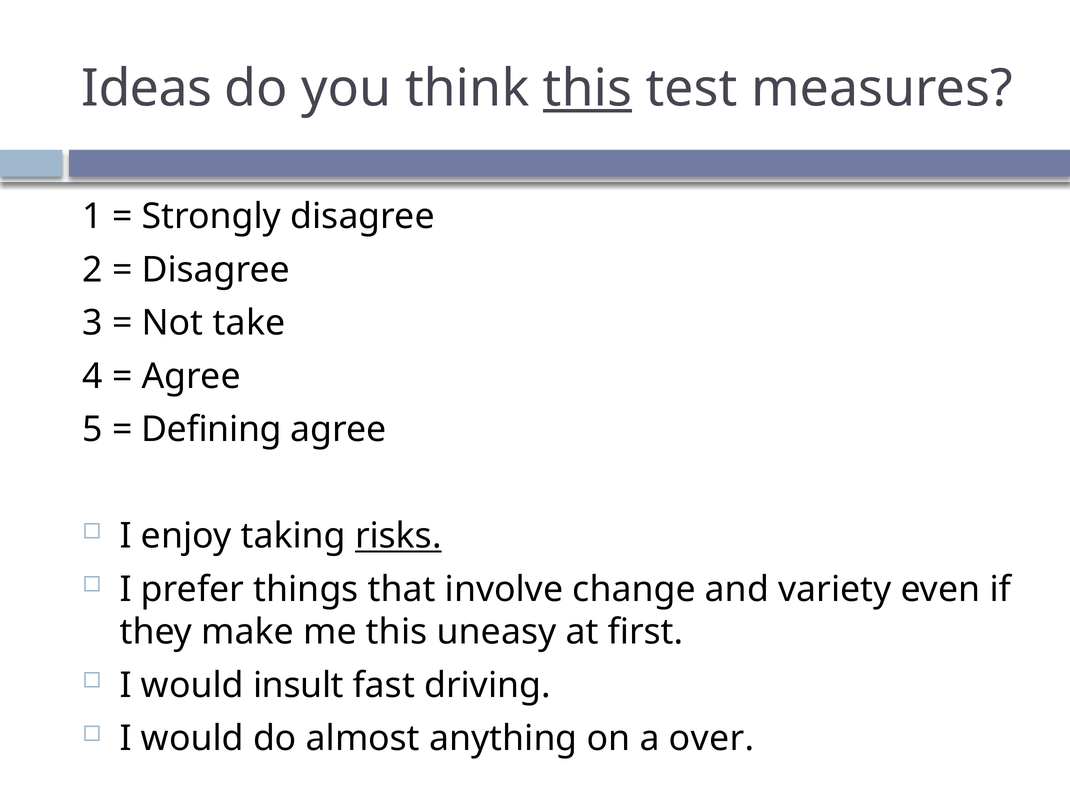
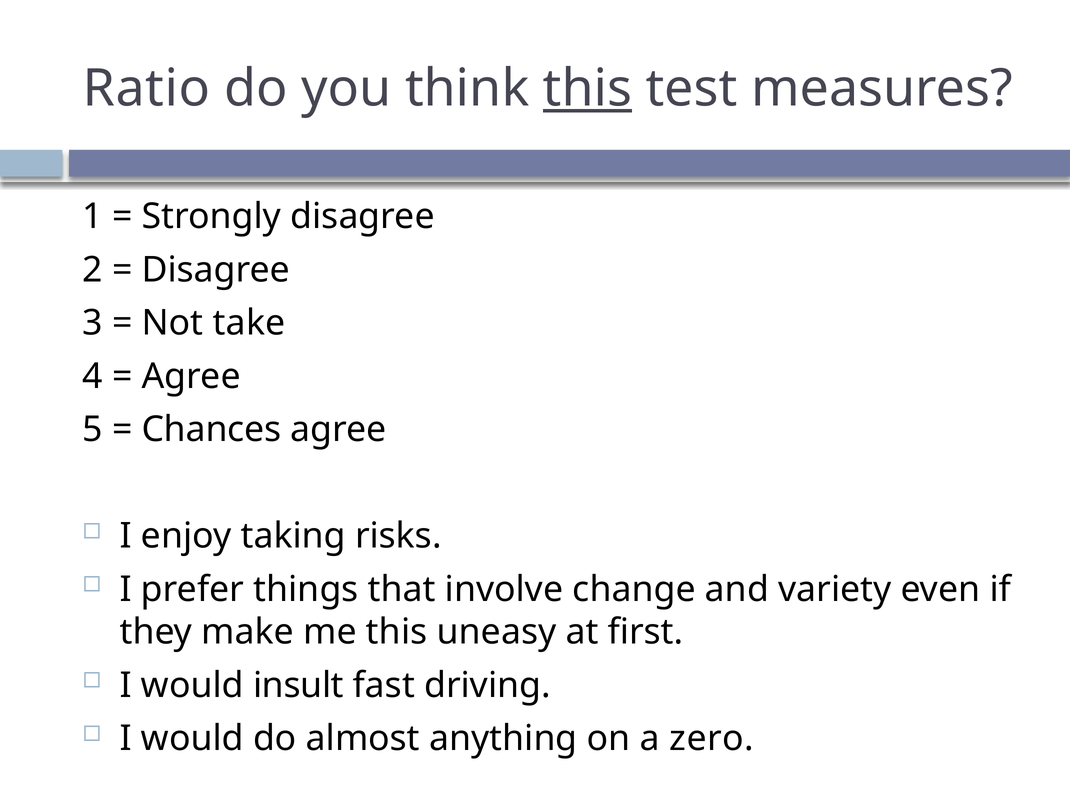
Ideas: Ideas -> Ratio
Defining: Defining -> Chances
risks underline: present -> none
over: over -> zero
